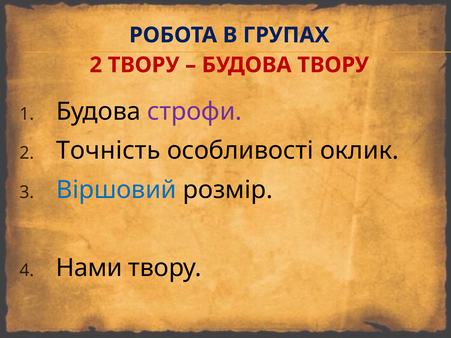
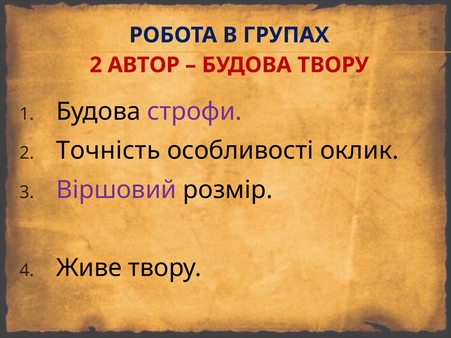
2 ТВОРУ: ТВОРУ -> АВТОР
Віршовий colour: blue -> purple
Нами: Нами -> Живе
